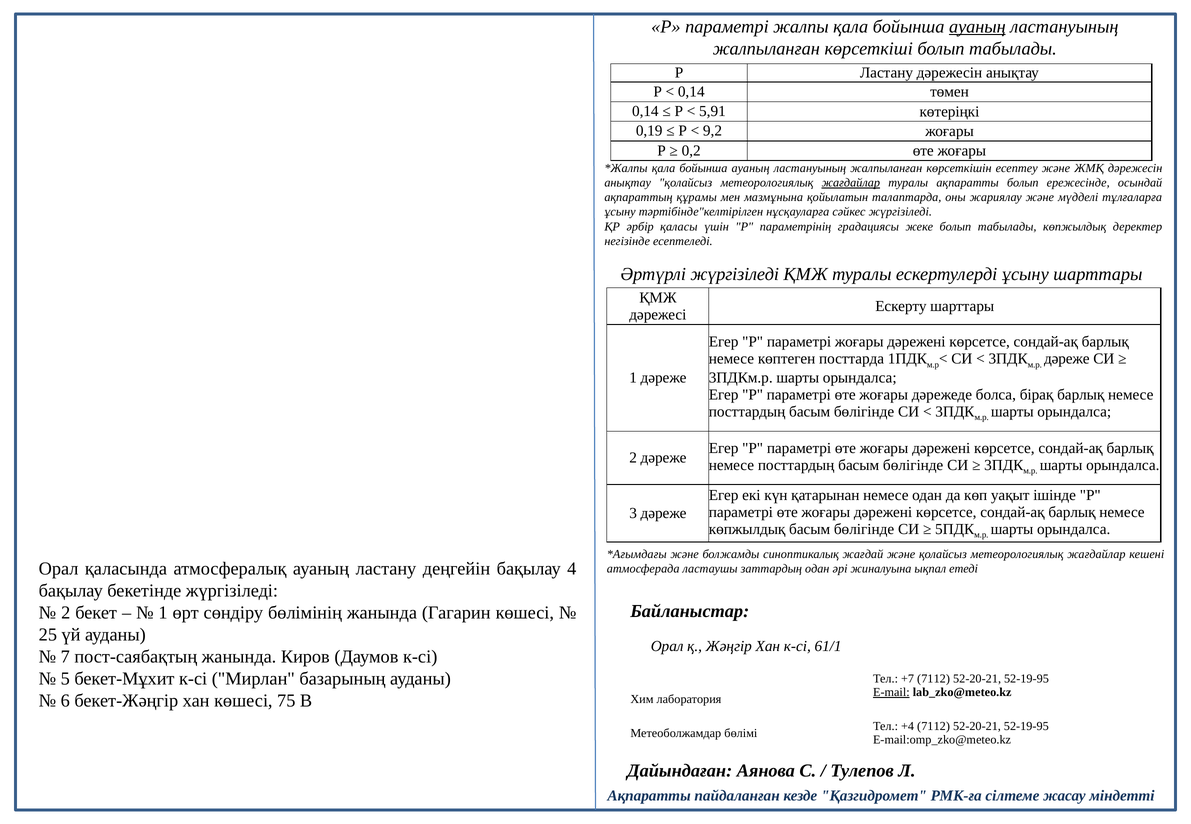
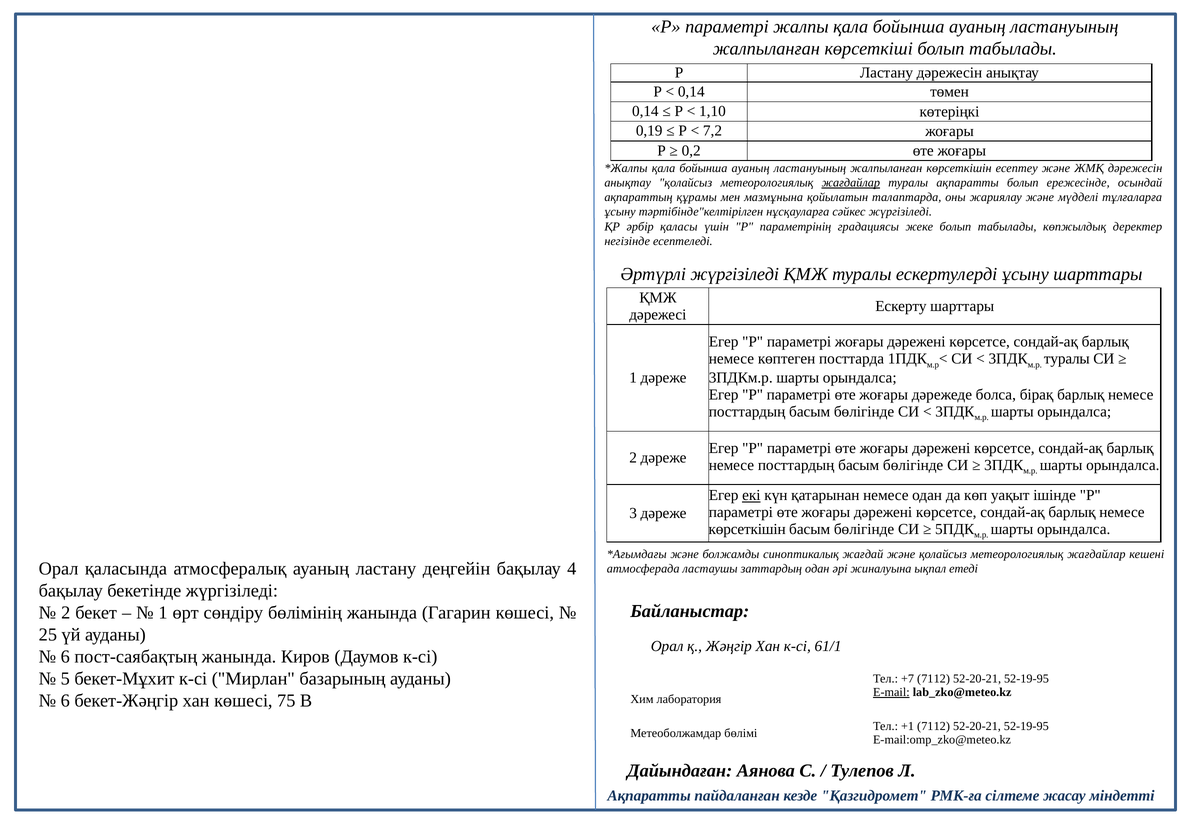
ауаның at (977, 27) underline: present -> none
5,91: 5,91 -> 1,10
9,2: 9,2 -> 7,2
дәреже at (1067, 359): дәреже -> туралы
екі underline: none -> present
көпжылдық at (747, 529): көпжылдық -> көрсеткішін
7 at (65, 657): 7 -> 6
+4: +4 -> +1
